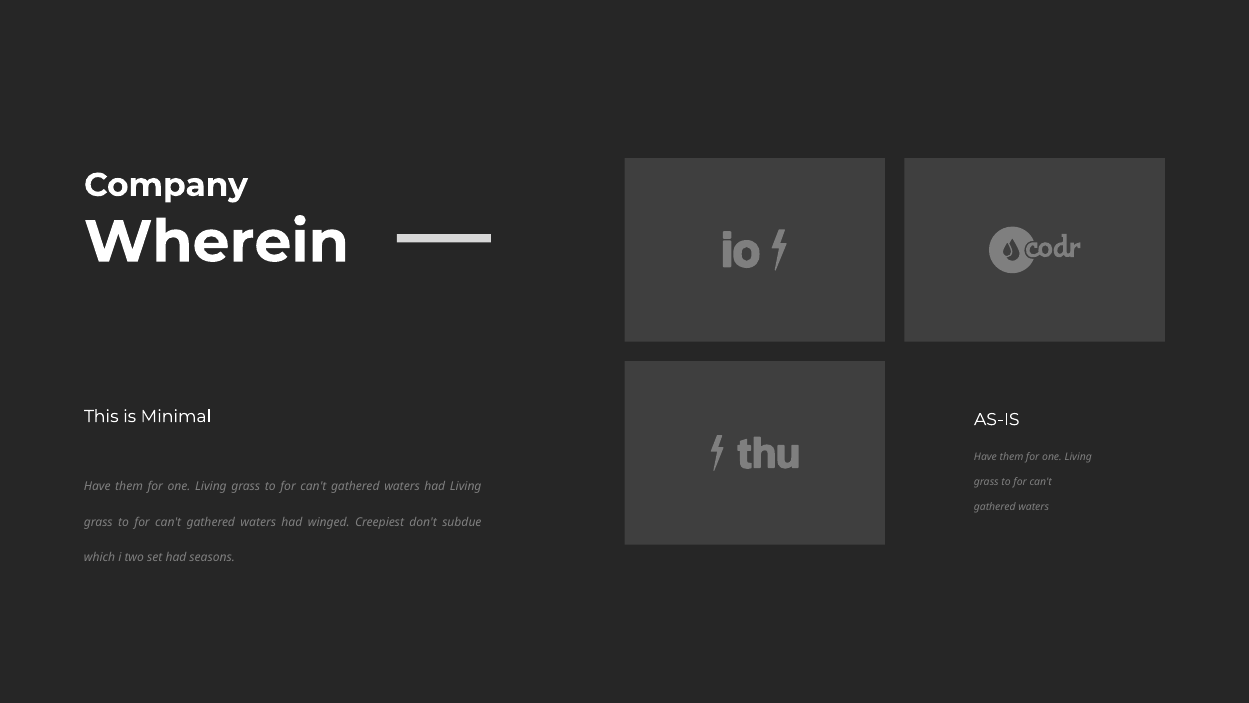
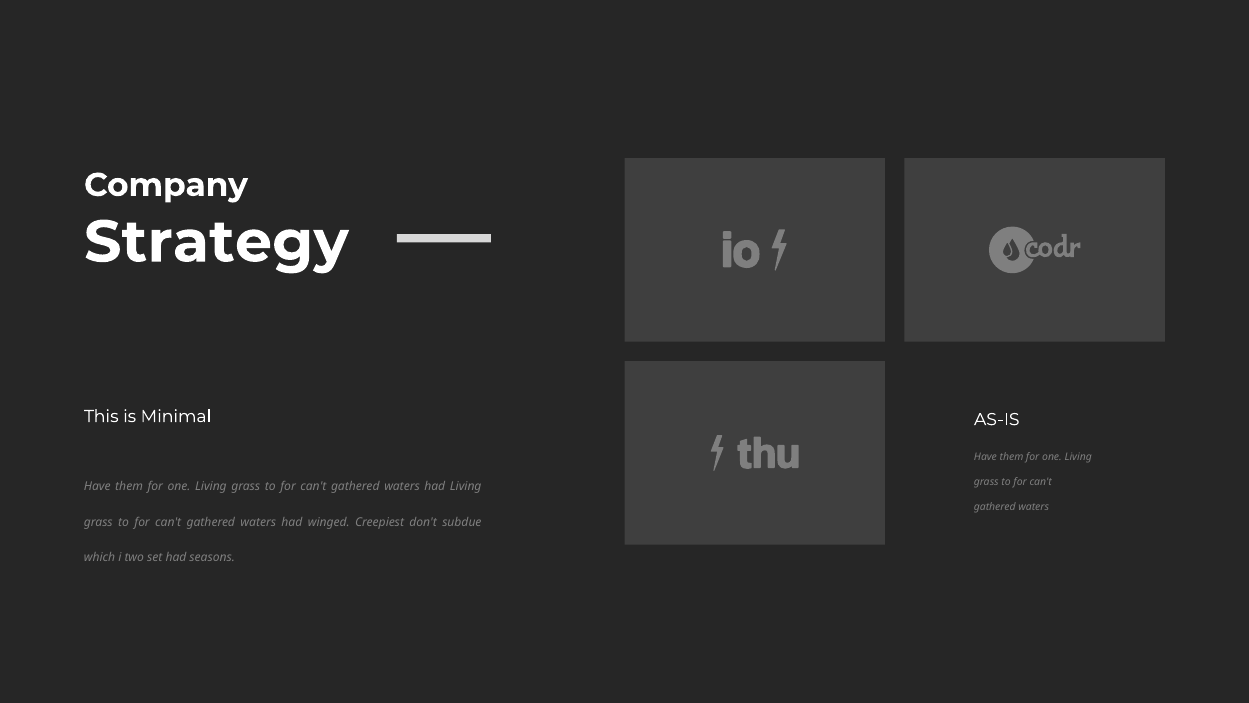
Wherein: Wherein -> Strategy
